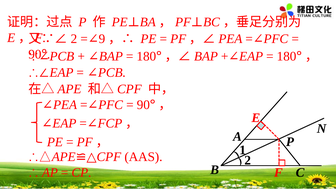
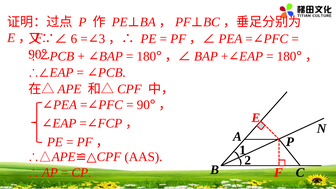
2 at (74, 39): 2 -> 6
9: 9 -> 3
